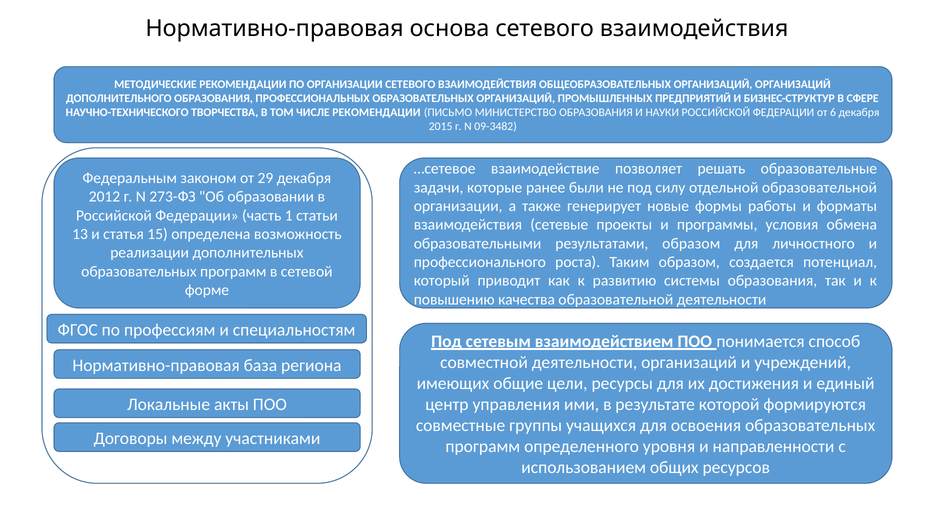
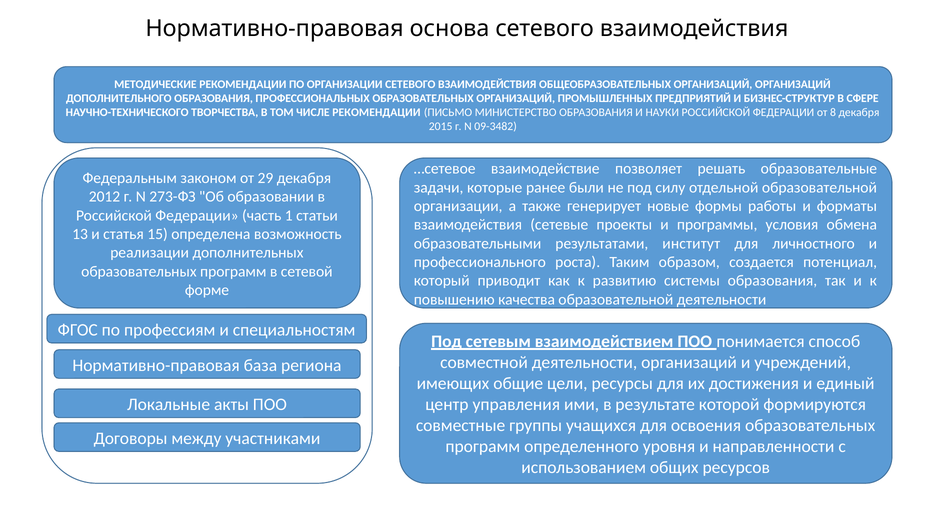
6: 6 -> 8
результатами образом: образом -> институт
